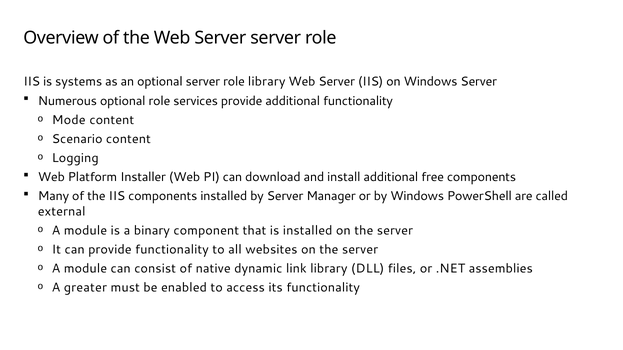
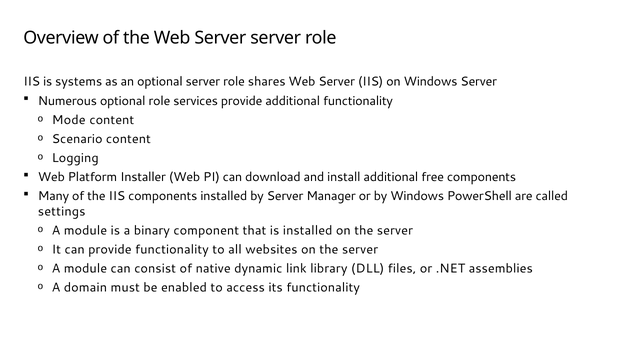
role library: library -> shares
external: external -> settings
greater: greater -> domain
